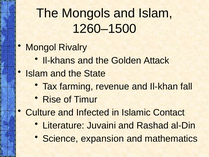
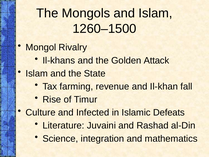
Contact: Contact -> Defeats
expansion: expansion -> integration
